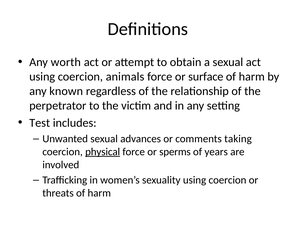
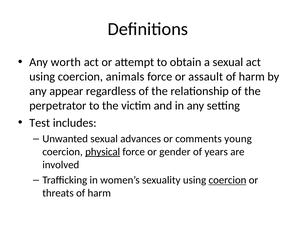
surface: surface -> assault
known: known -> appear
taking: taking -> young
sperms: sperms -> gender
coercion at (227, 180) underline: none -> present
